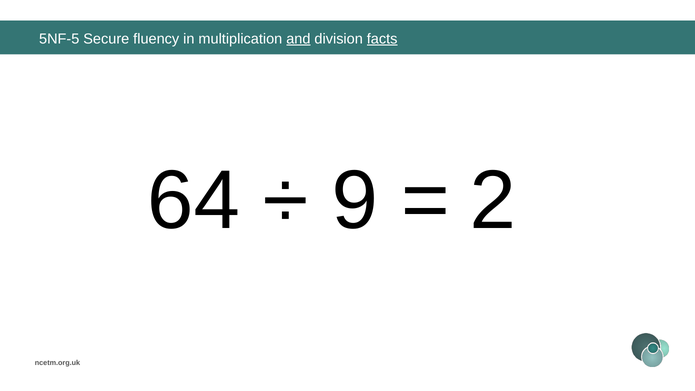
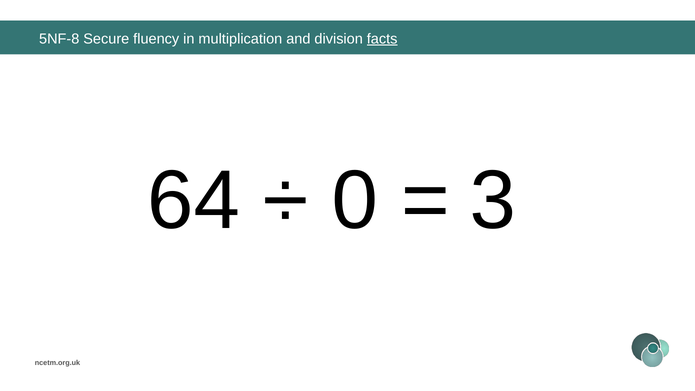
5NF-5: 5NF-5 -> 5NF-8
and underline: present -> none
9: 9 -> 0
2: 2 -> 3
